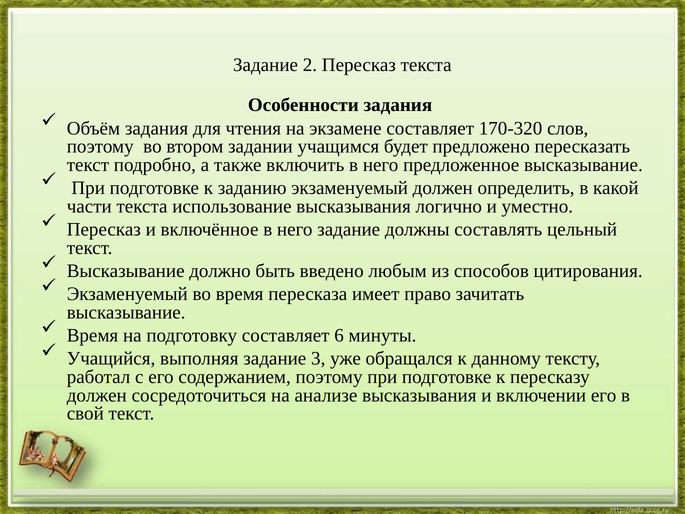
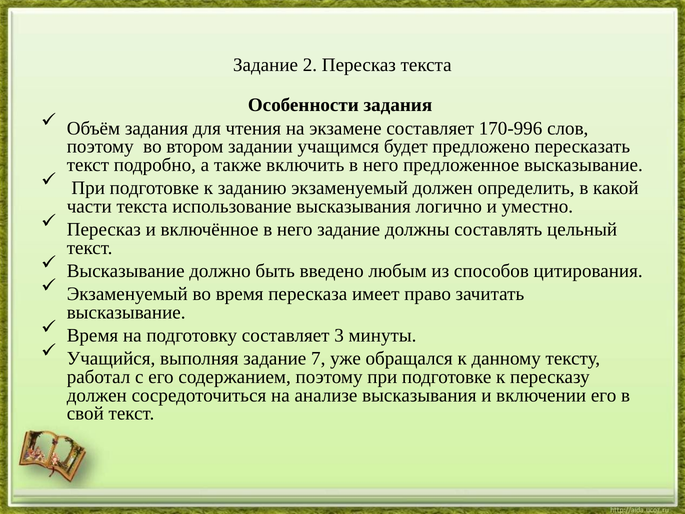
170-320: 170-320 -> 170-996
6: 6 -> 3
3: 3 -> 7
